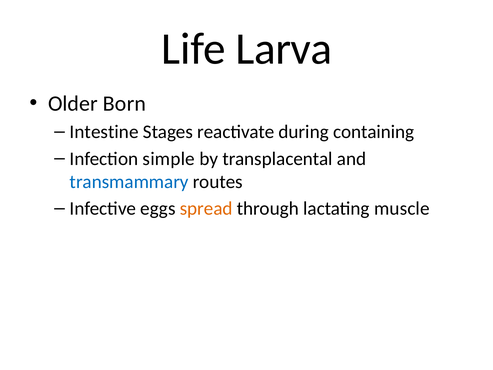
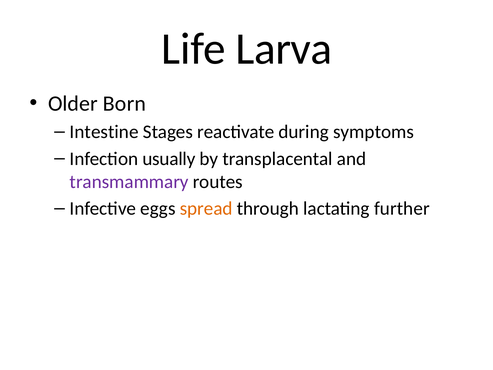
containing: containing -> symptoms
simple: simple -> usually
transmammary colour: blue -> purple
muscle: muscle -> further
